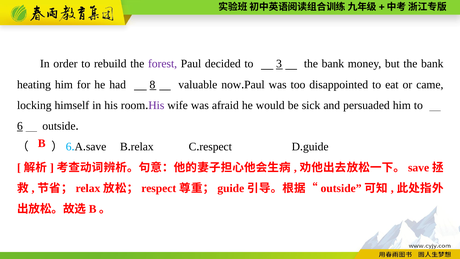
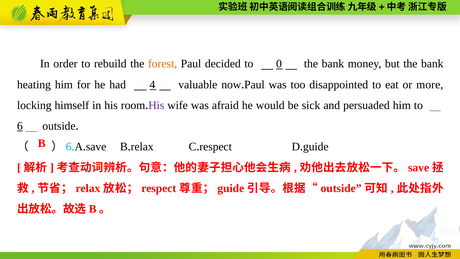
forest colour: purple -> orange
3: 3 -> 0
8: 8 -> 4
came: came -> more
